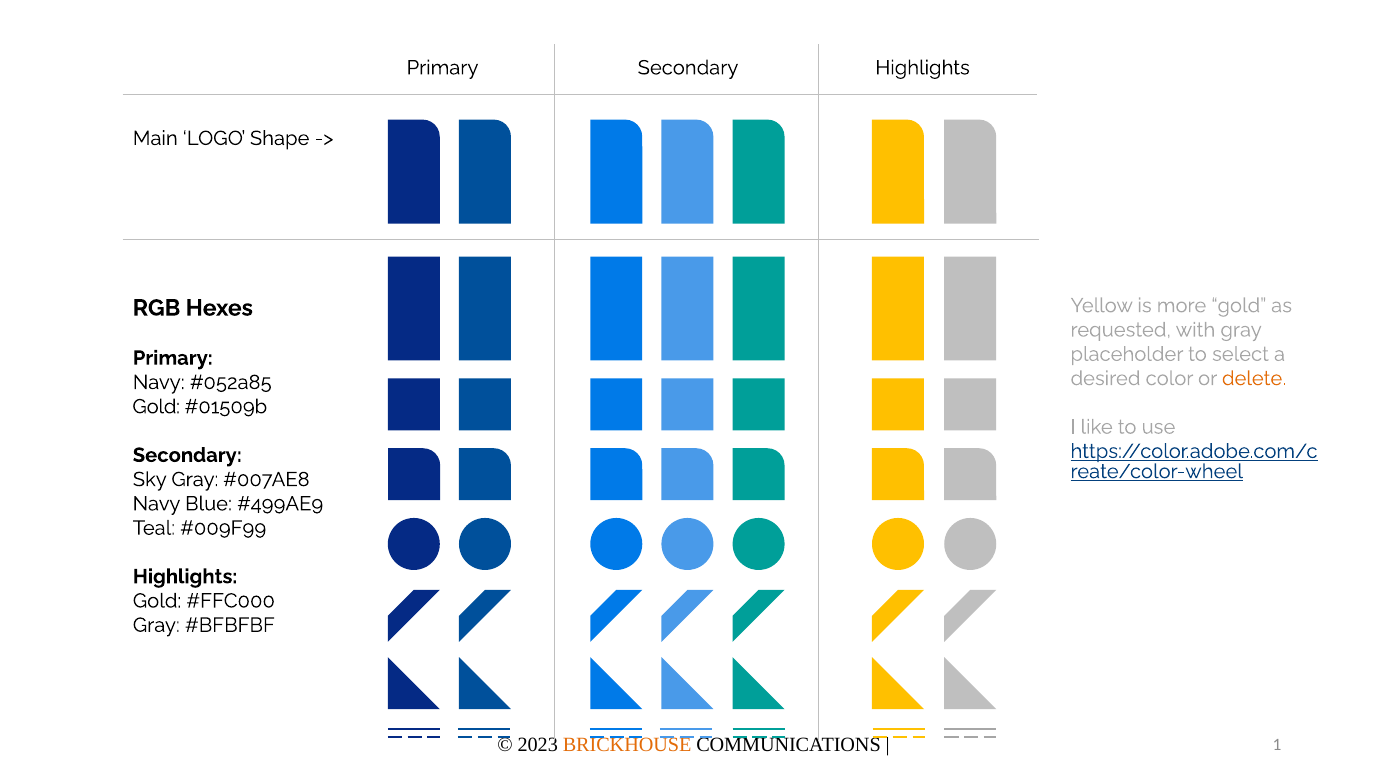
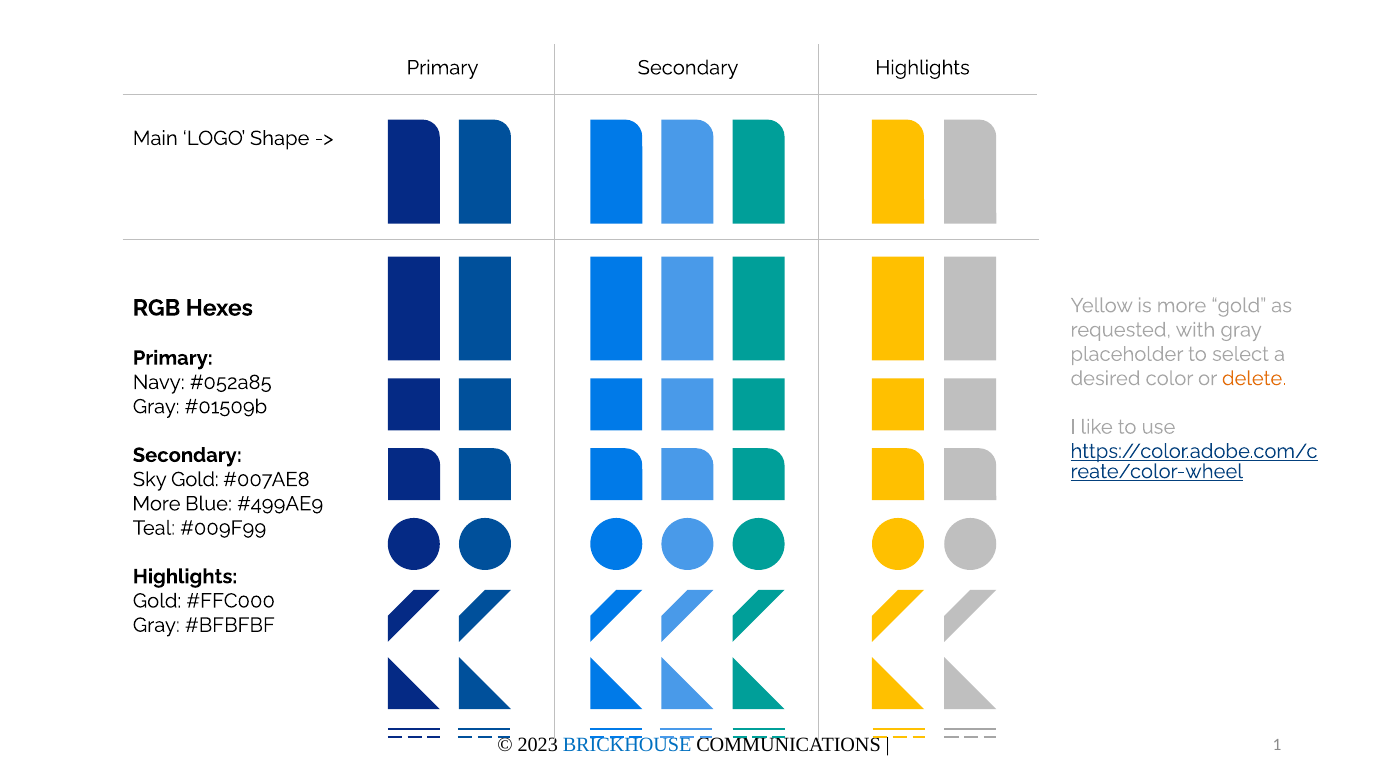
Gold at (156, 407): Gold -> Gray
Sky Gray: Gray -> Gold
Navy at (156, 504): Navy -> More
BRICKHOUSE colour: orange -> blue
